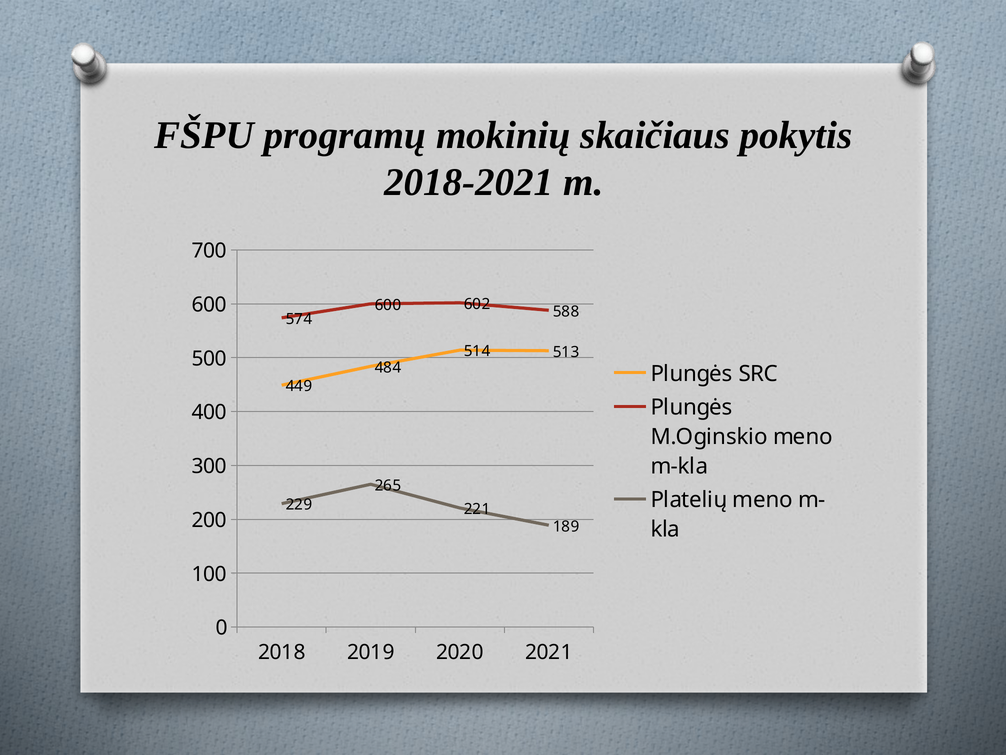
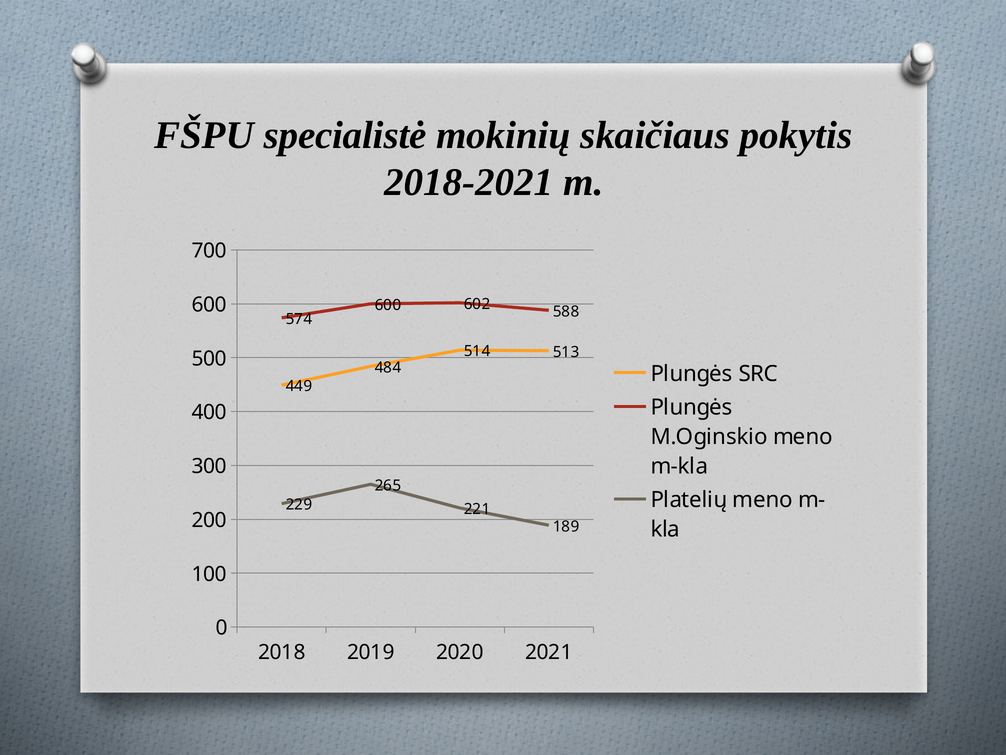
programų: programų -> specialistė
